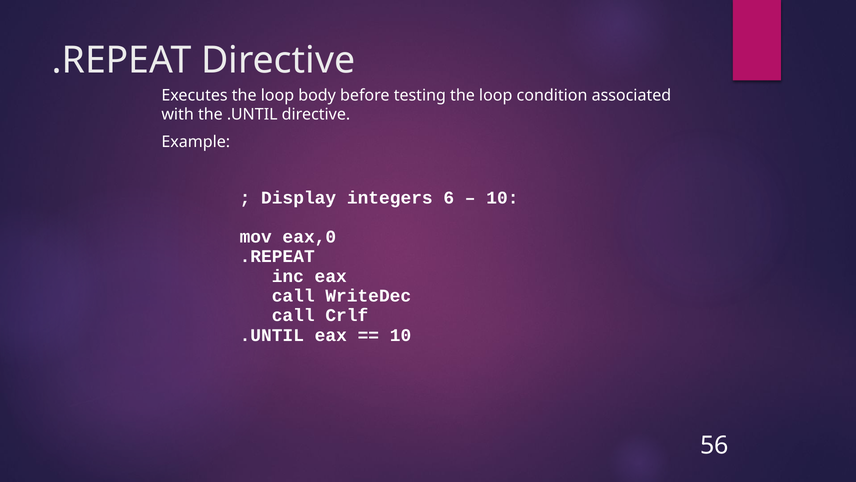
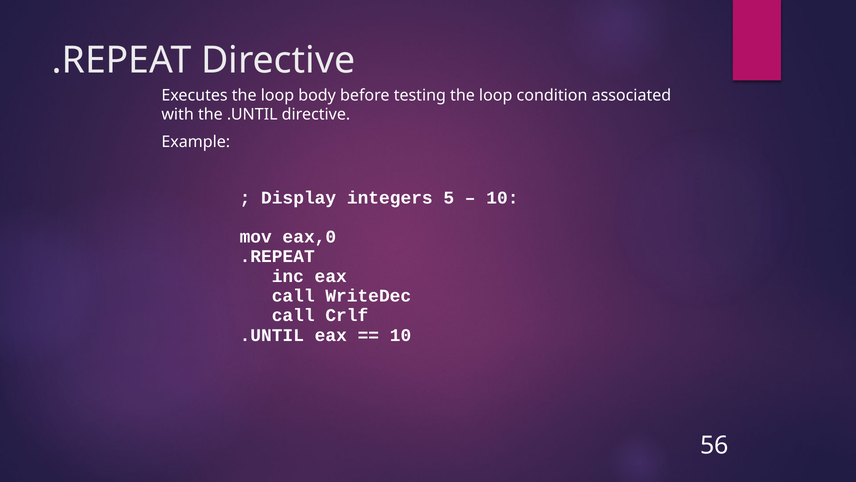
6: 6 -> 5
